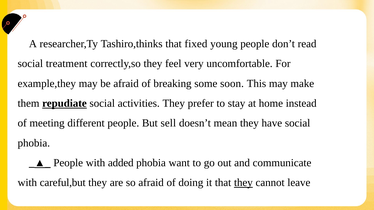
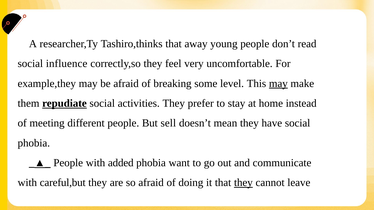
fixed: fixed -> away
treatment: treatment -> influence
soon: soon -> level
may at (278, 84) underline: none -> present
